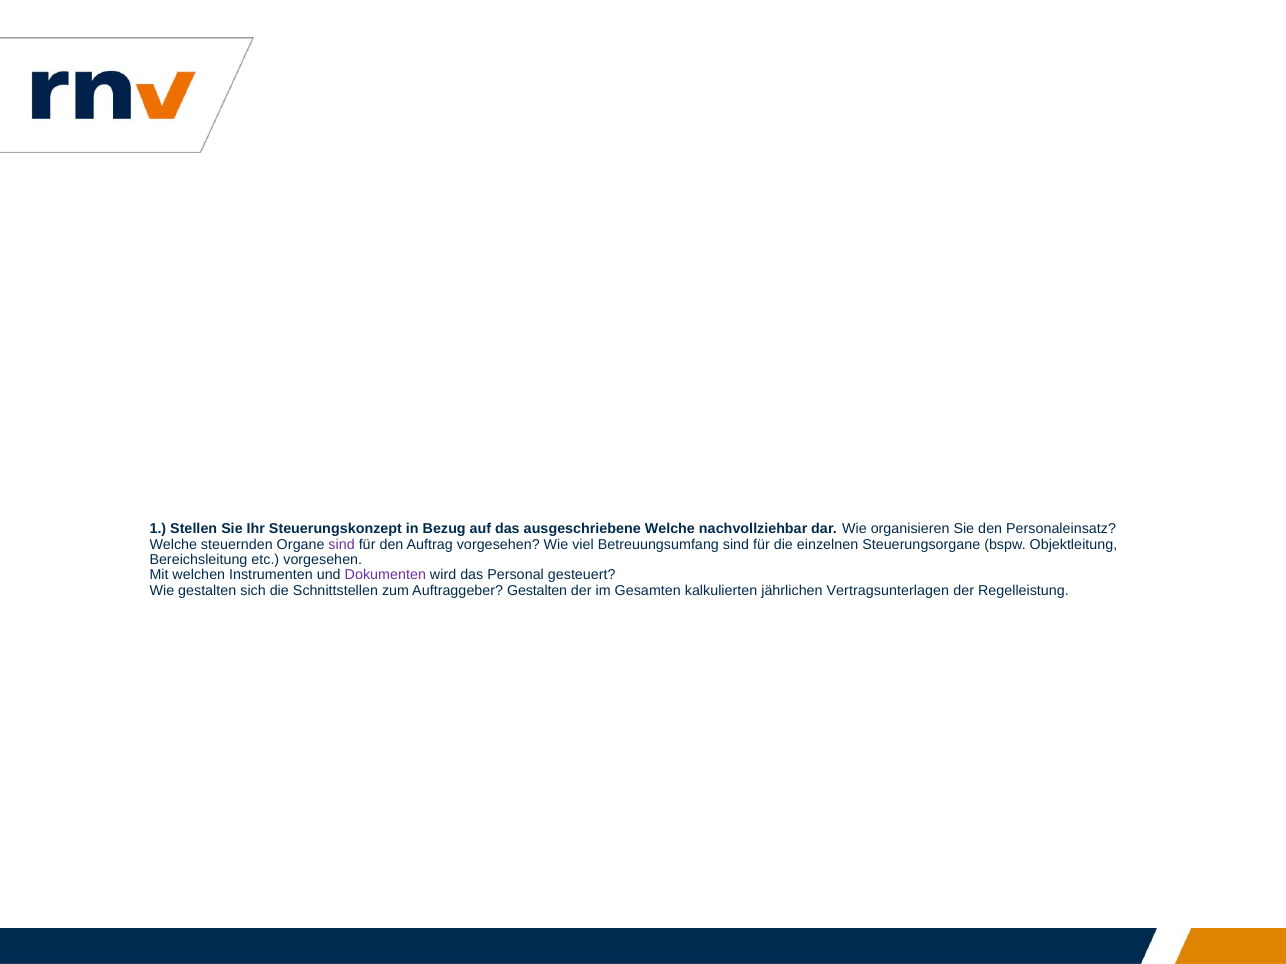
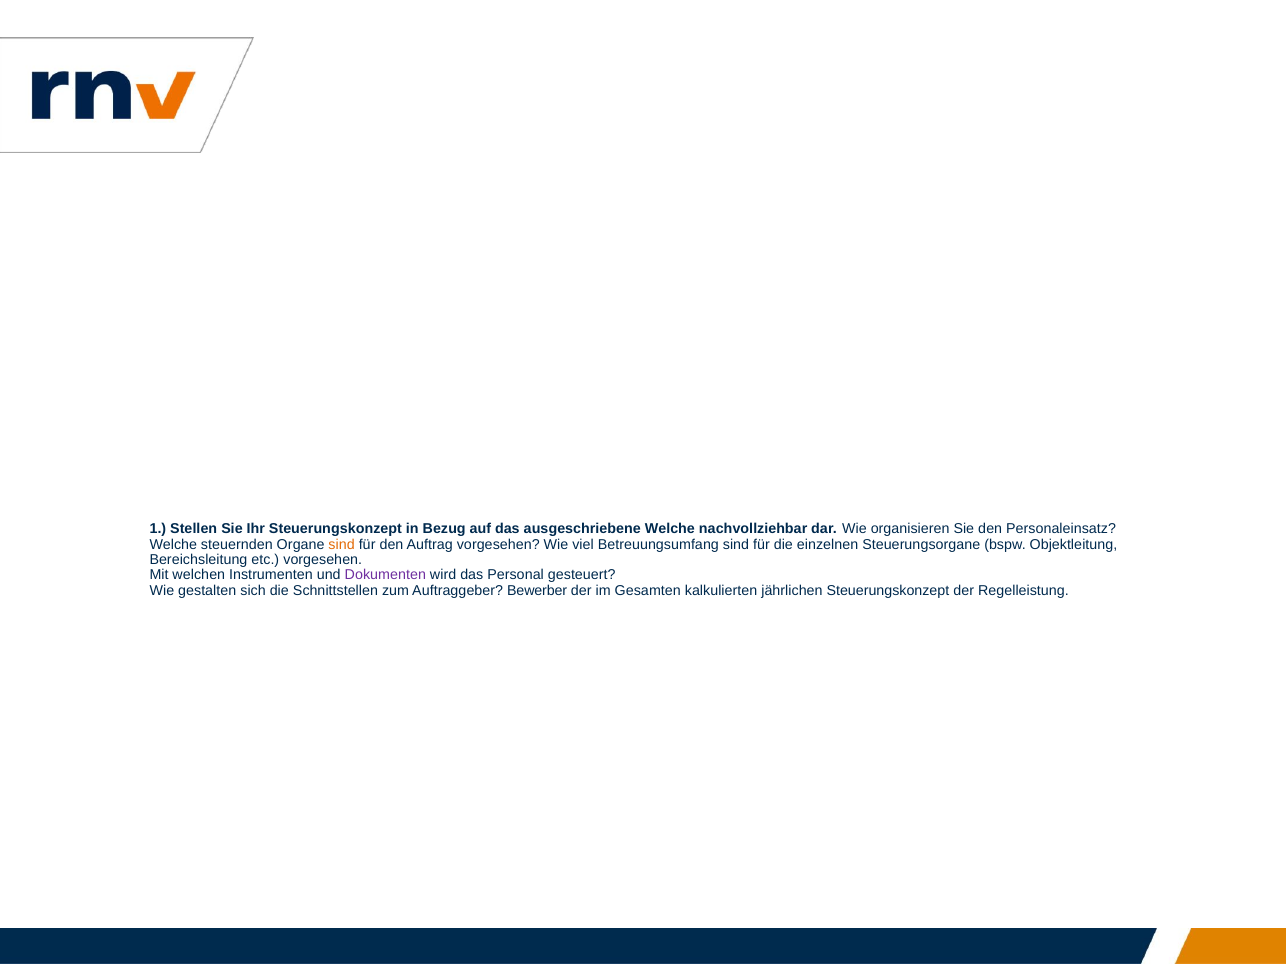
sind at (342, 545) colour: purple -> orange
Auftraggeber Gestalten: Gestalten -> Bewerber
jährlichen Vertragsunterlagen: Vertragsunterlagen -> Steuerungskonzept
